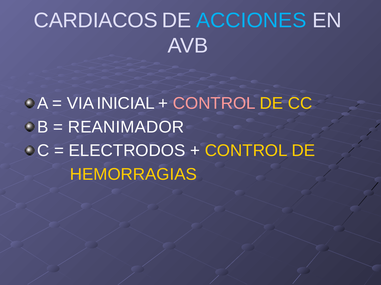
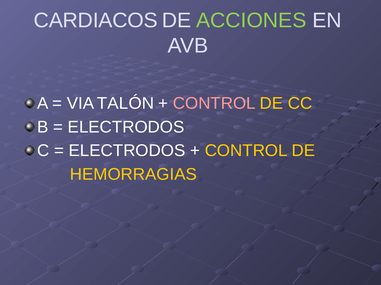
ACCIONES colour: light blue -> light green
INICIAL: INICIAL -> TALÓN
REANIMADOR at (126, 127): REANIMADOR -> ELECTRODOS
